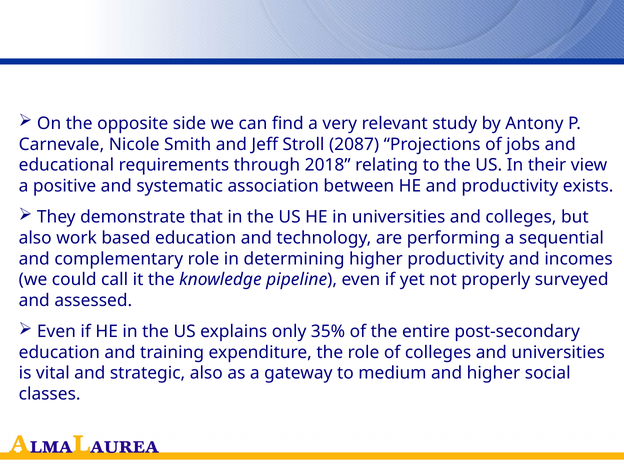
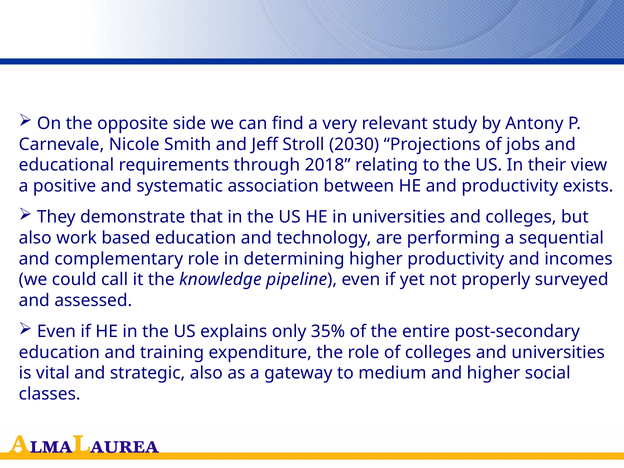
2087: 2087 -> 2030
